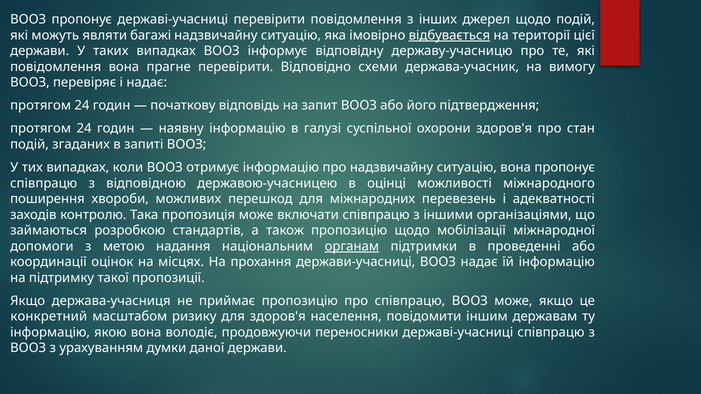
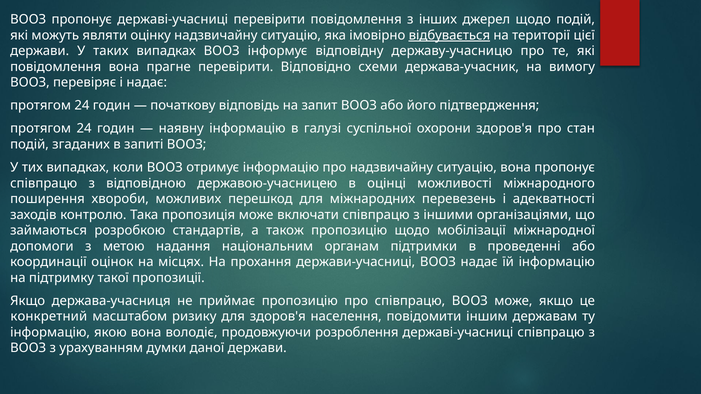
багажі: багажі -> оцінку
органам underline: present -> none
переносники: переносники -> розроблення
